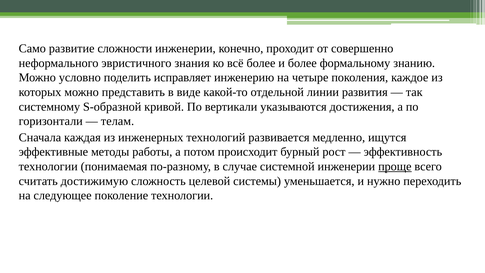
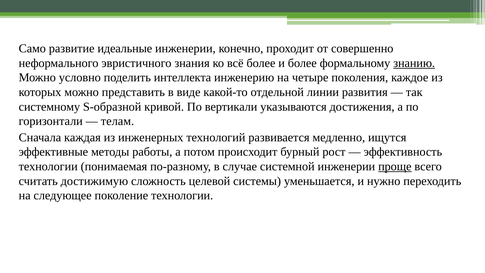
сложности: сложности -> идеальные
знанию underline: none -> present
исправляет: исправляет -> интеллекта
